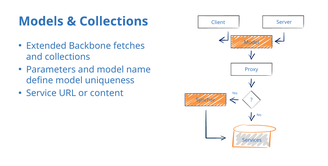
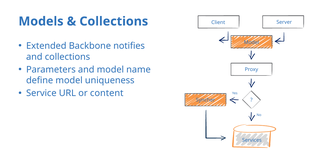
fetches: fetches -> notifies
